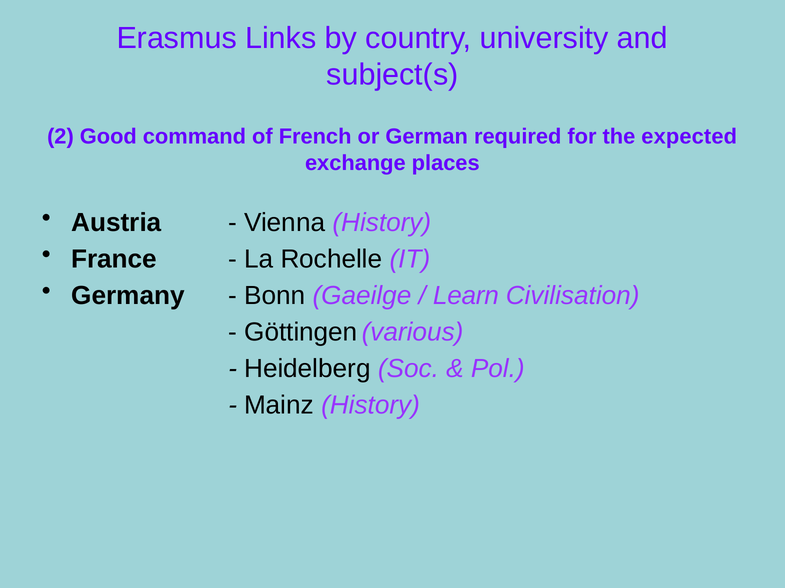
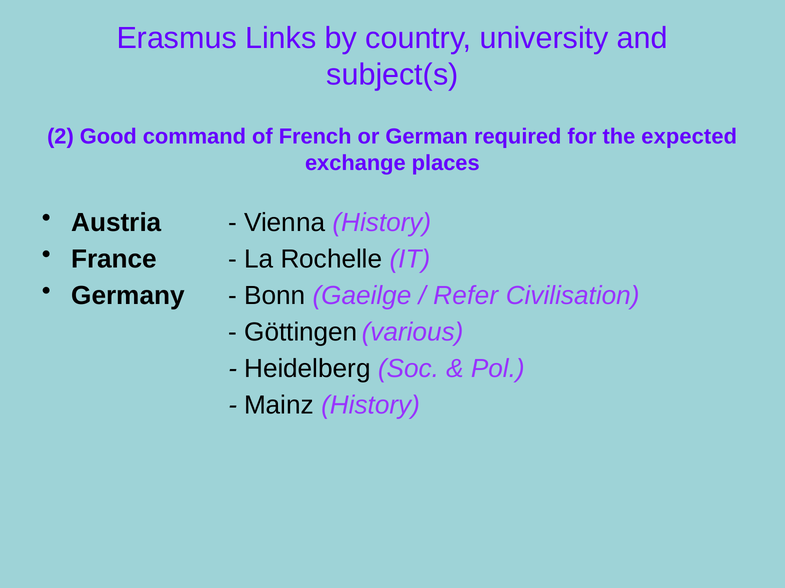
Learn: Learn -> Refer
